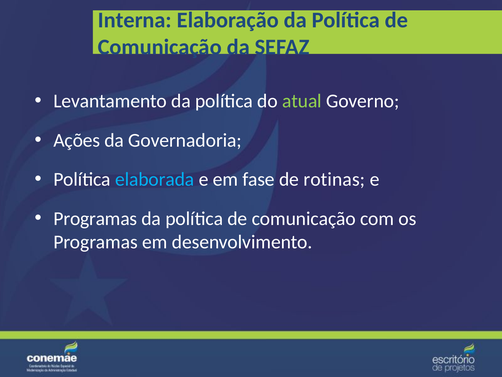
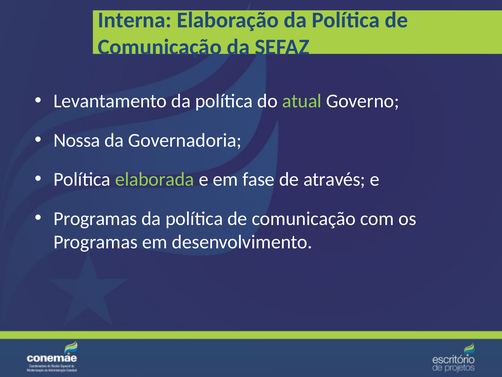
Ações: Ações -> Nossa
elaborada colour: light blue -> light green
rotinas: rotinas -> através
